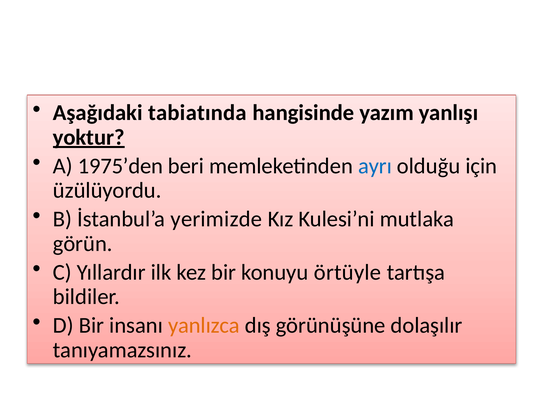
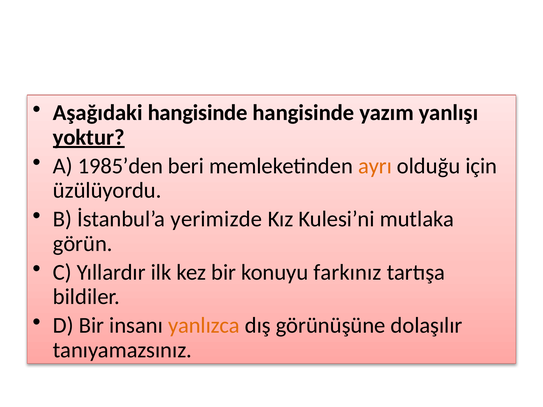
Aşağıdaki tabiatında: tabiatında -> hangisinde
1975’den: 1975’den -> 1985’den
ayrı colour: blue -> orange
örtüyle: örtüyle -> farkınız
